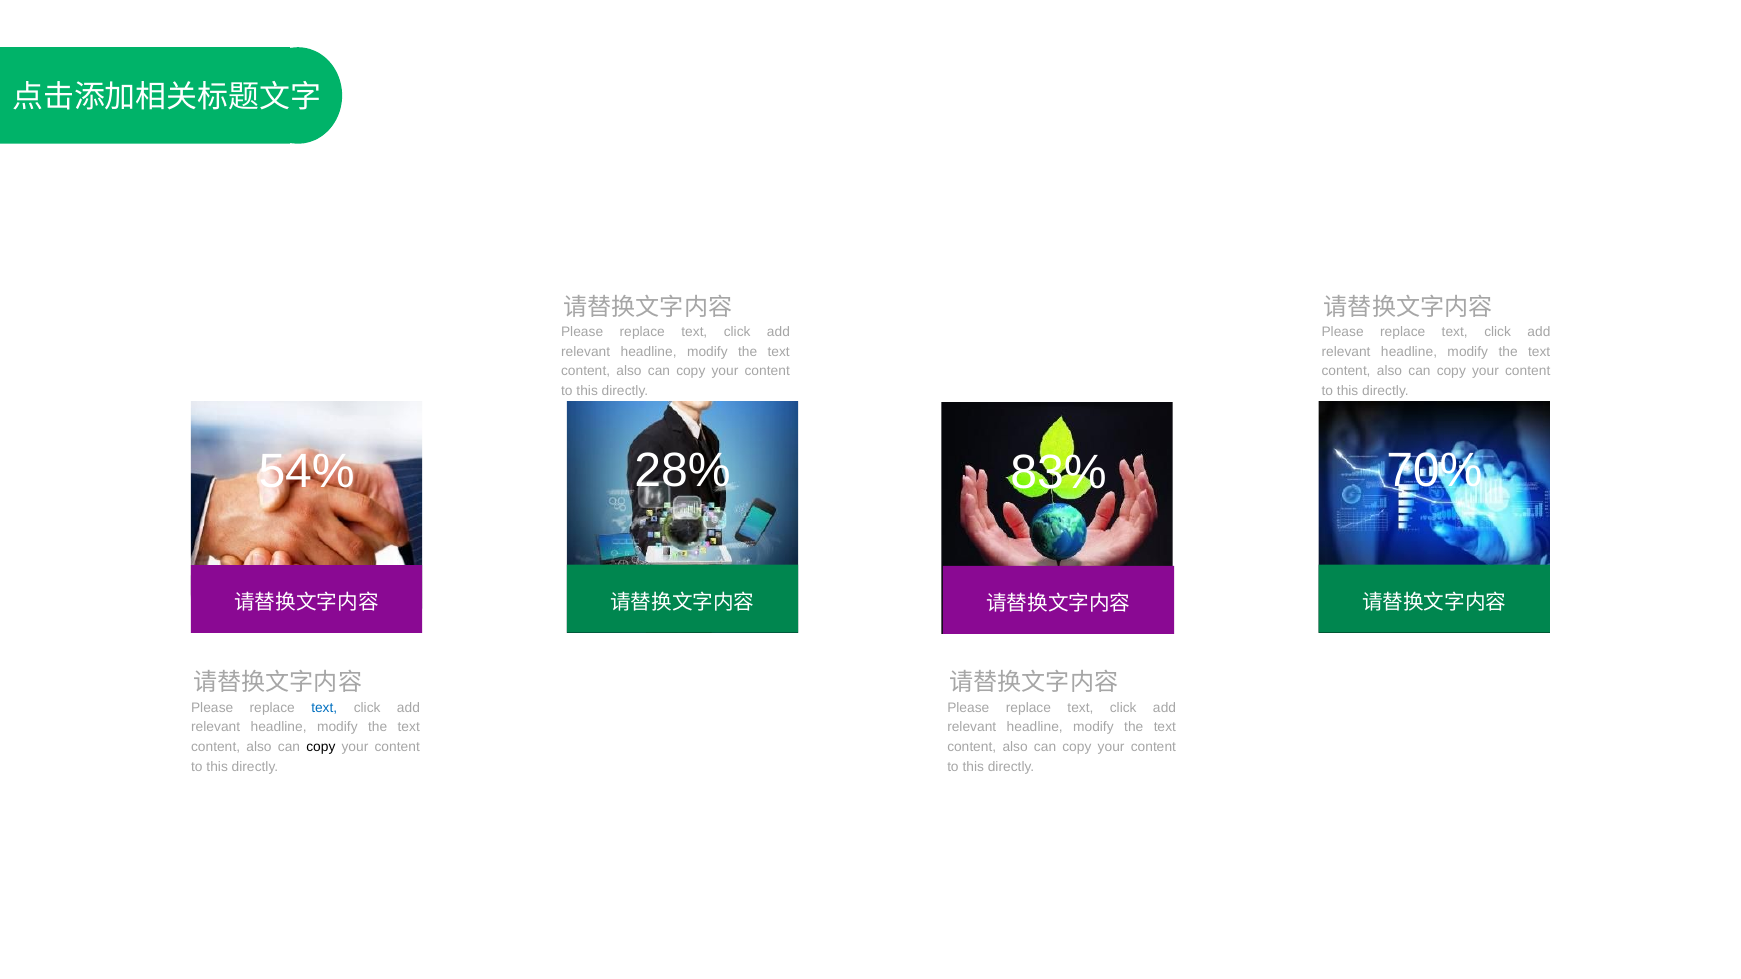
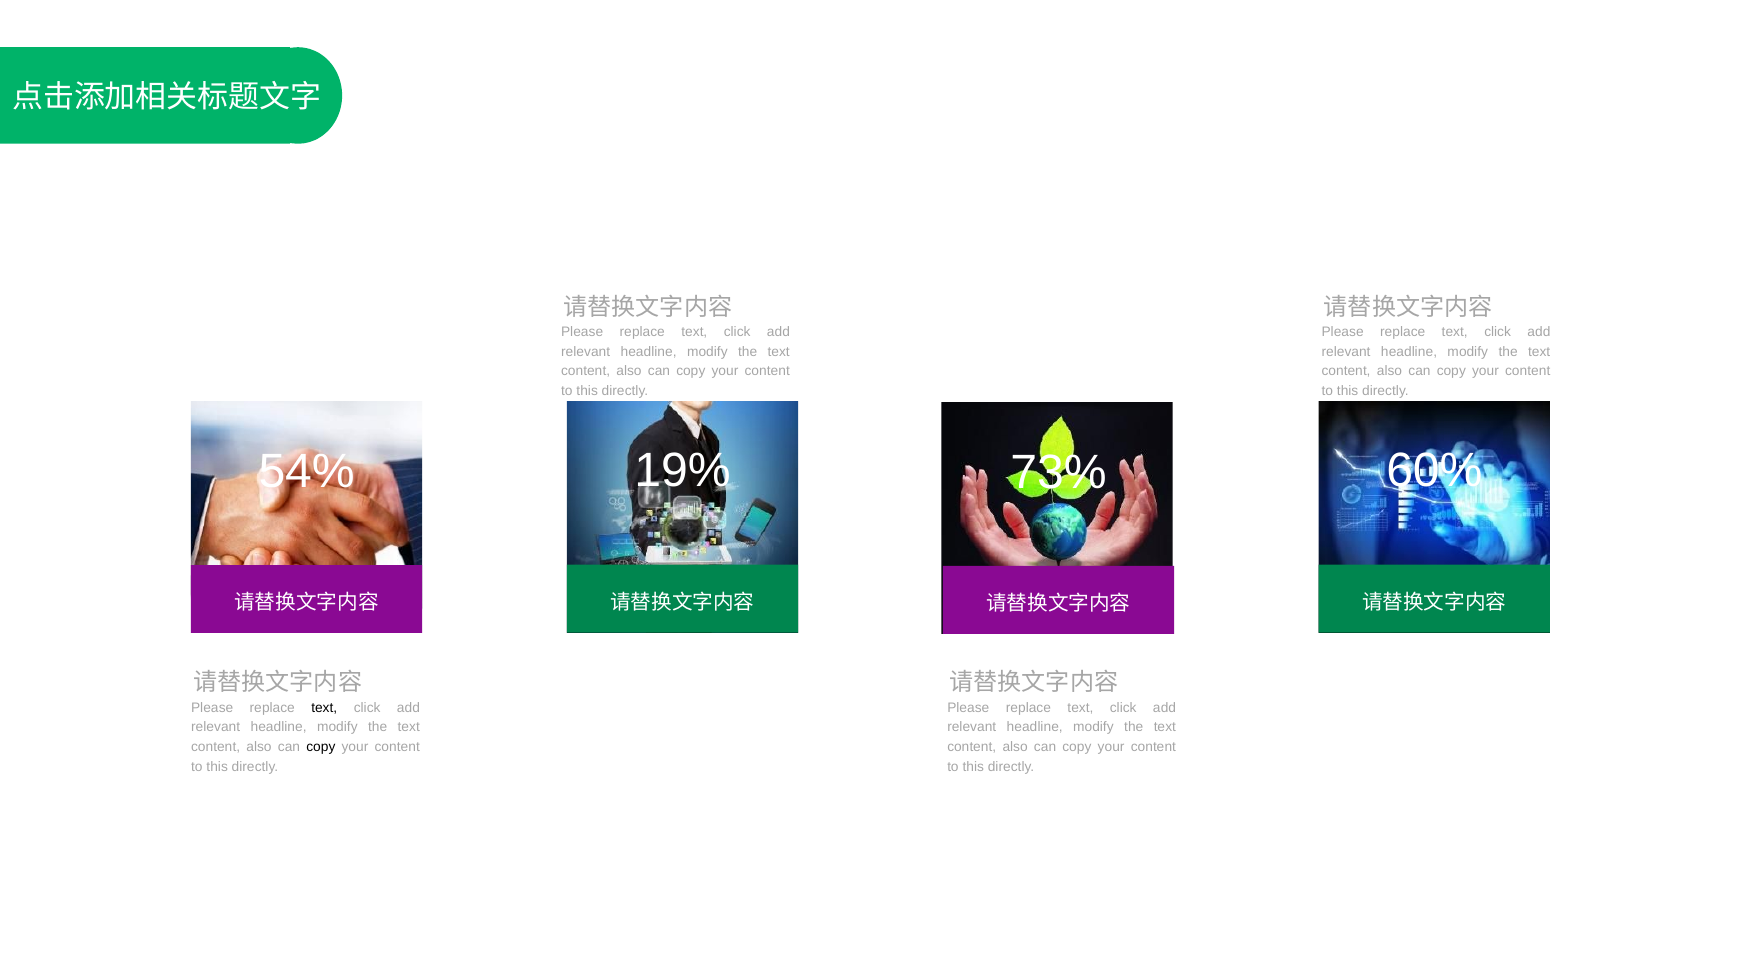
28%: 28% -> 19%
70%: 70% -> 60%
83%: 83% -> 73%
text at (324, 708) colour: blue -> black
